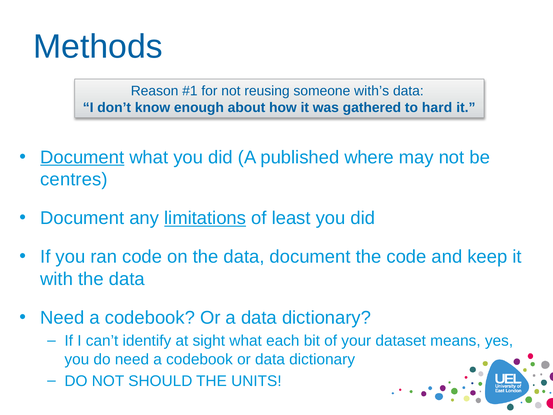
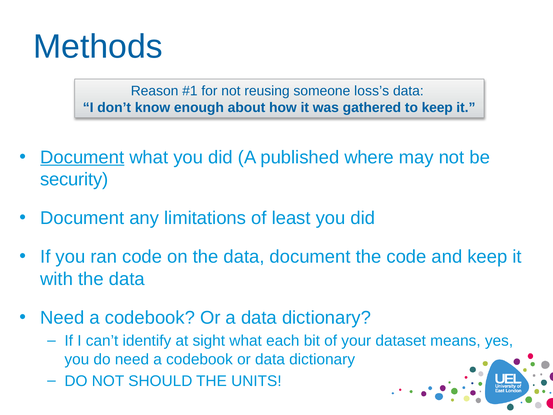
with’s: with’s -> loss’s
to hard: hard -> keep
centres: centres -> security
limitations underline: present -> none
